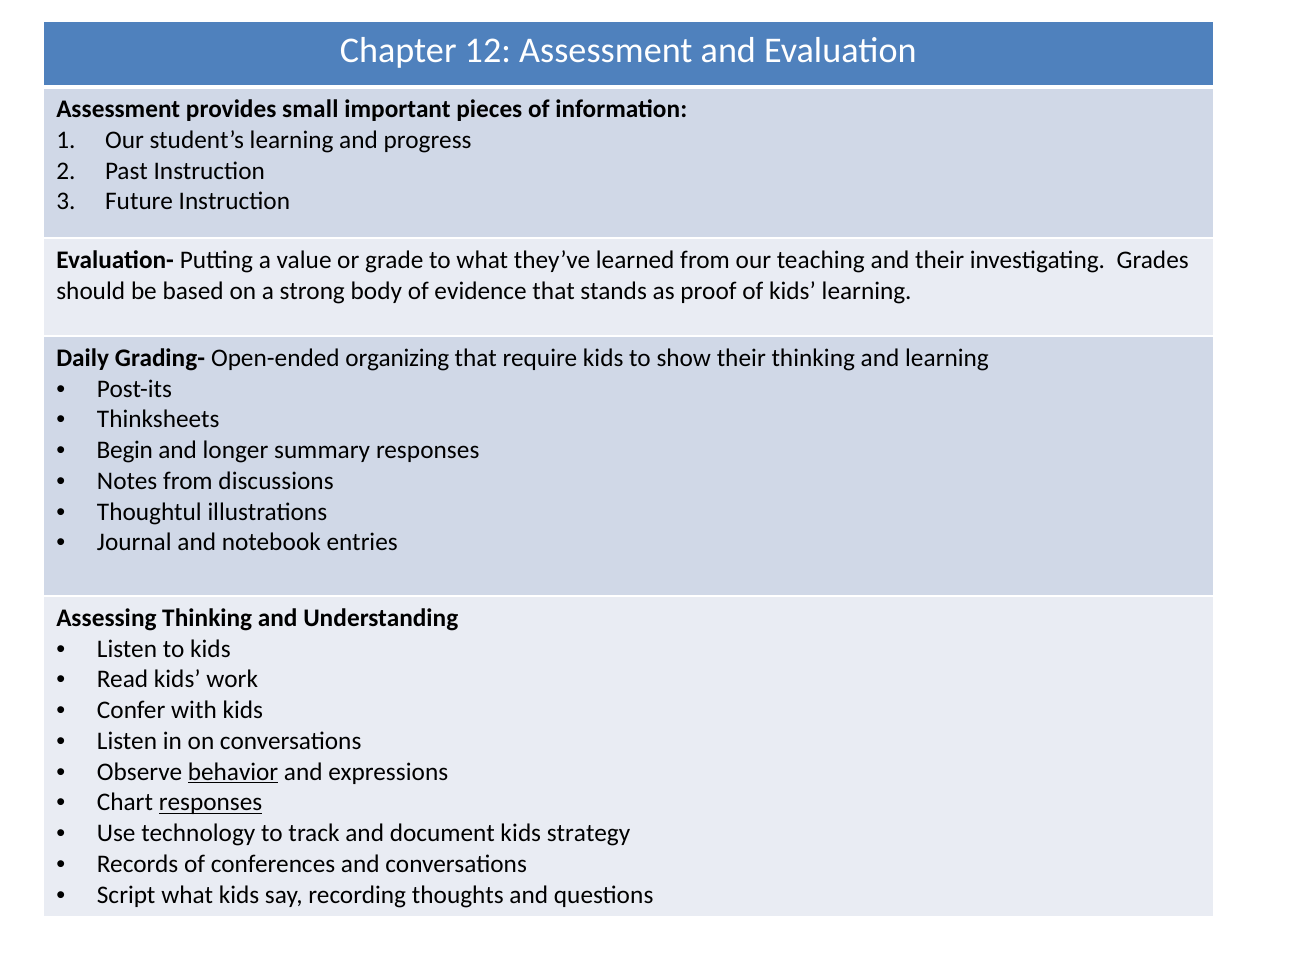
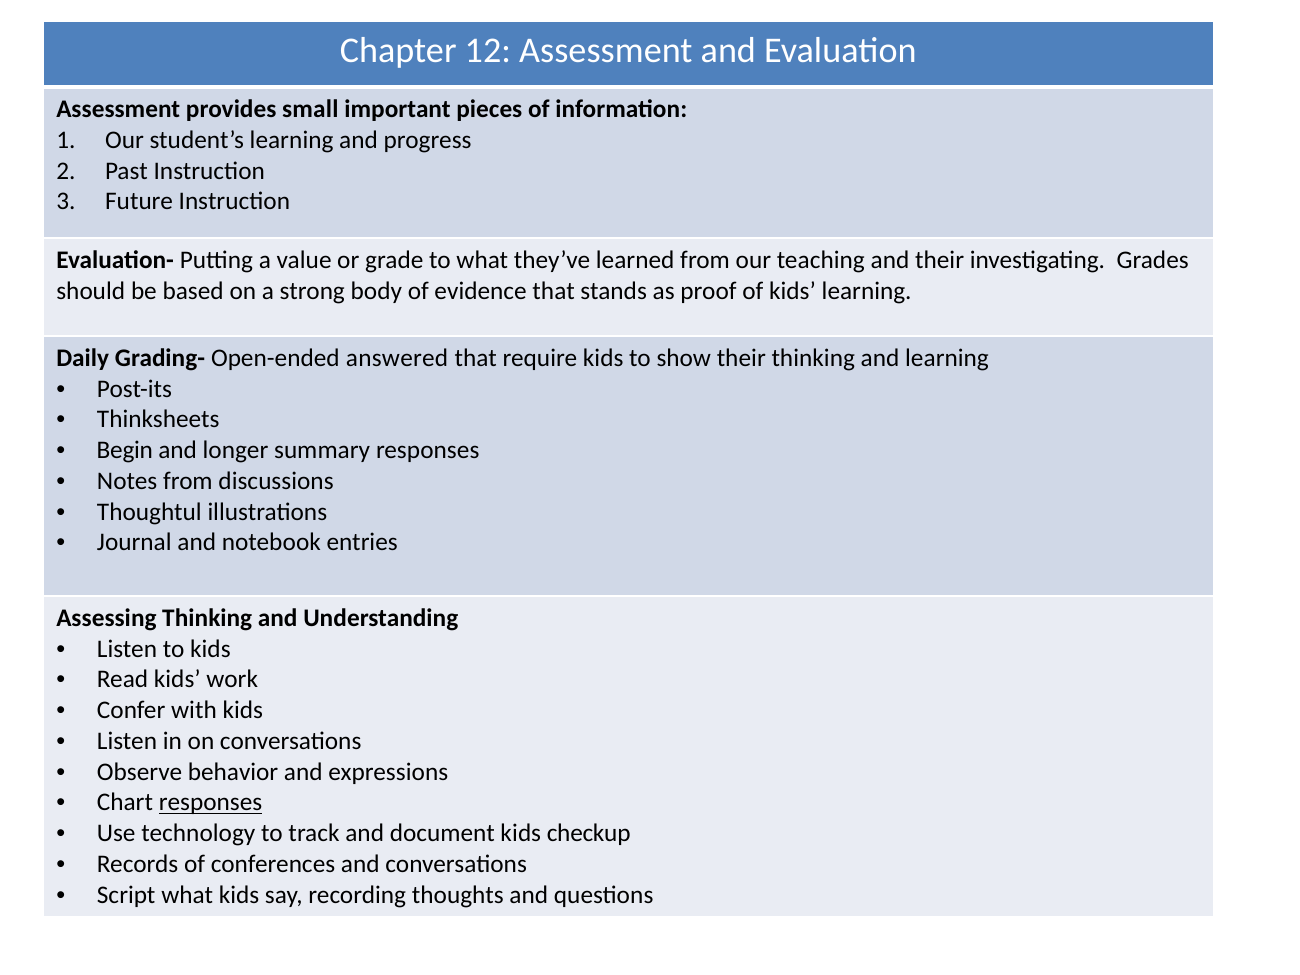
organizing: organizing -> answered
behavior underline: present -> none
strategy: strategy -> checkup
